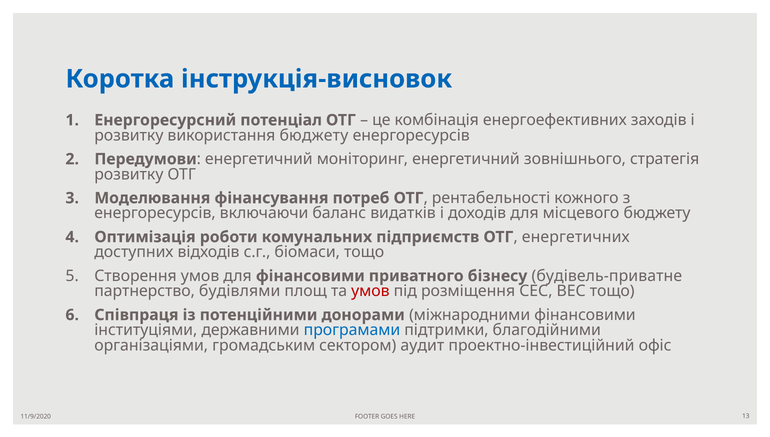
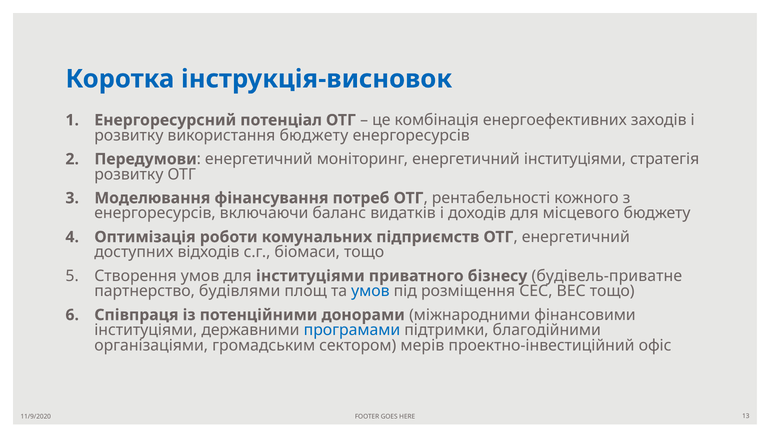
енергетичний зовнішнього: зовнішнього -> інституціями
ОТГ енергетичних: енергетичних -> енергетичний
для фінансовими: фінансовими -> інституціями
умов at (370, 291) colour: red -> blue
аудит: аудит -> мерів
